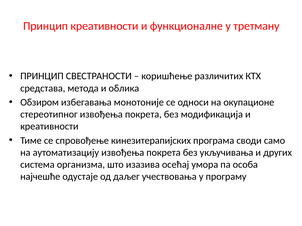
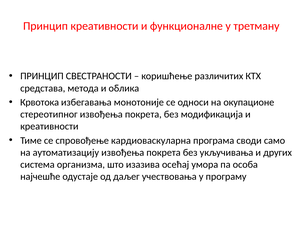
Обзиром: Обзиром -> Крвотока
кинезитерапијских: кинезитерапијских -> кардиоваскуларна
